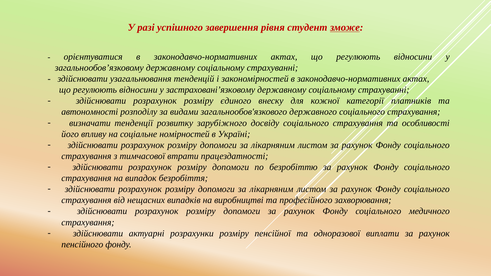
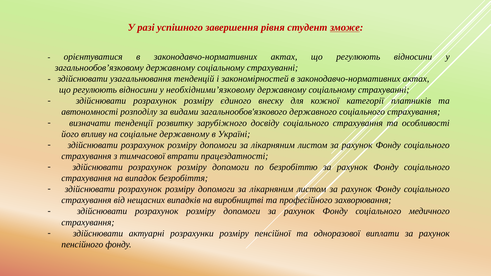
застраховані’язковому: застраховані’язковому -> необхідними’язковому
соціальне номірностей: номірностей -> державному
